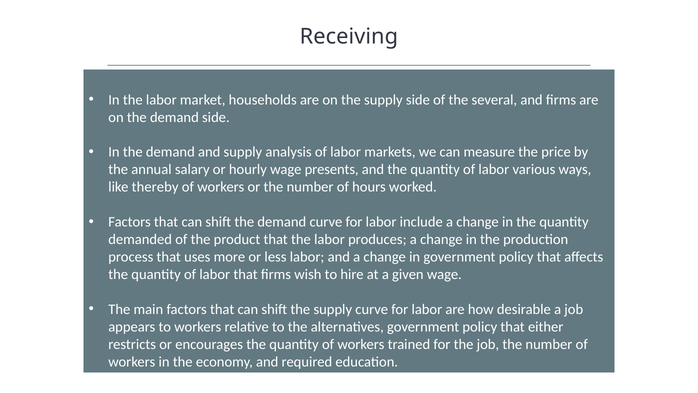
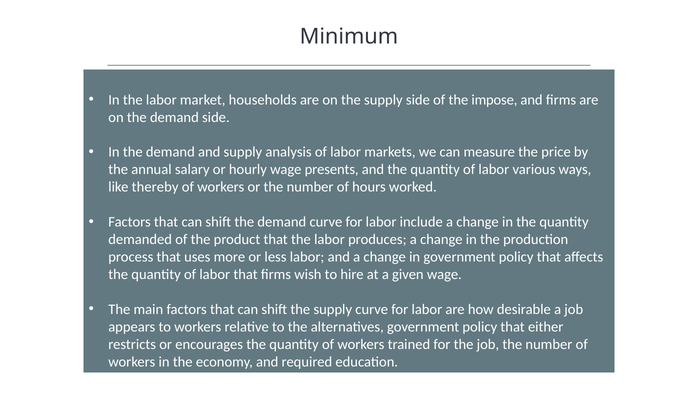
Receiving: Receiving -> Minimum
several: several -> impose
